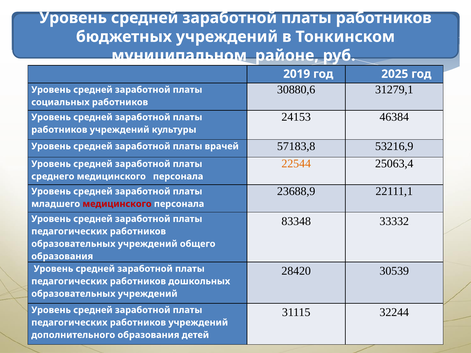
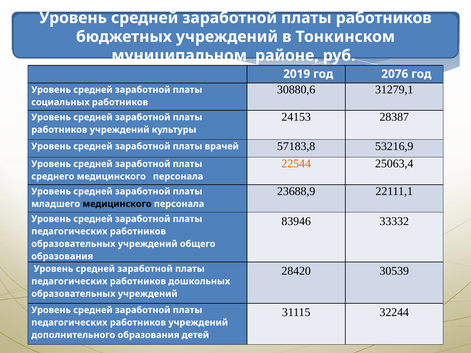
2025: 2025 -> 2076
46384: 46384 -> 28387
медицинского at (117, 204) colour: red -> black
83348: 83348 -> 83946
